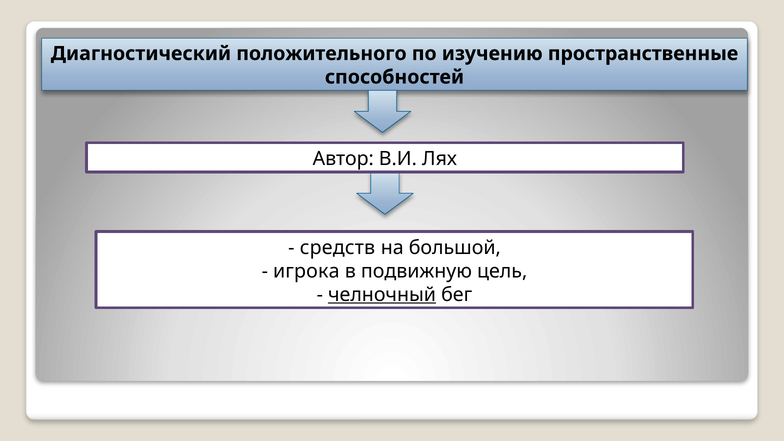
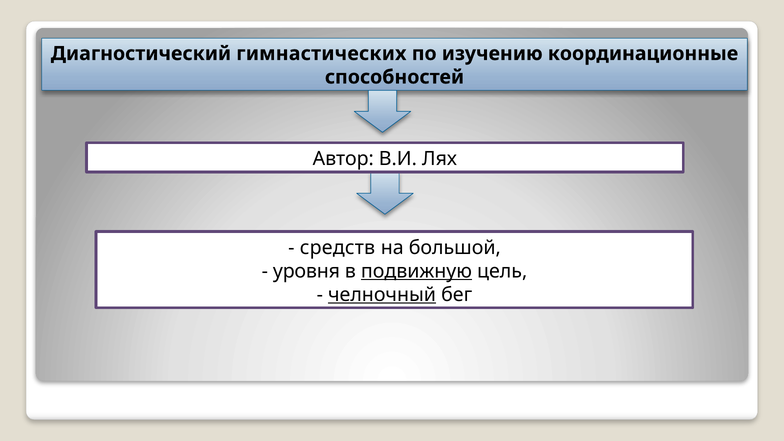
положительного: положительного -> гимнастических
пространственные: пространственные -> координационные
игрока: игрока -> уровня
подвижную underline: none -> present
